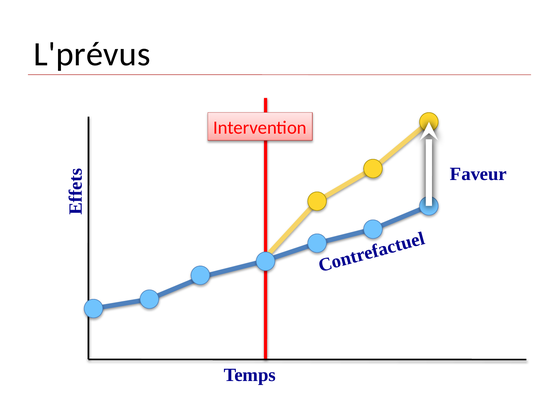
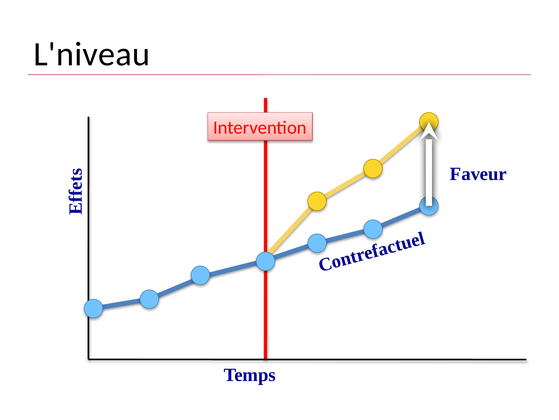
L'prévus: L'prévus -> L'niveau
